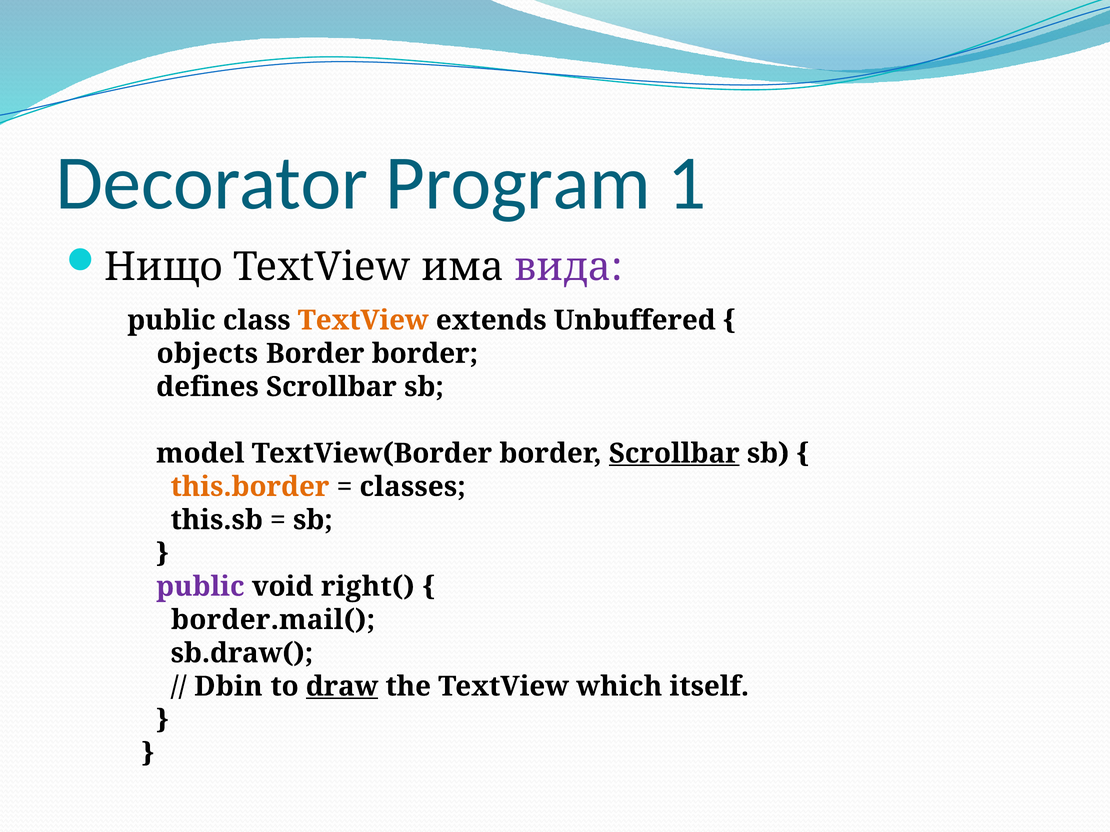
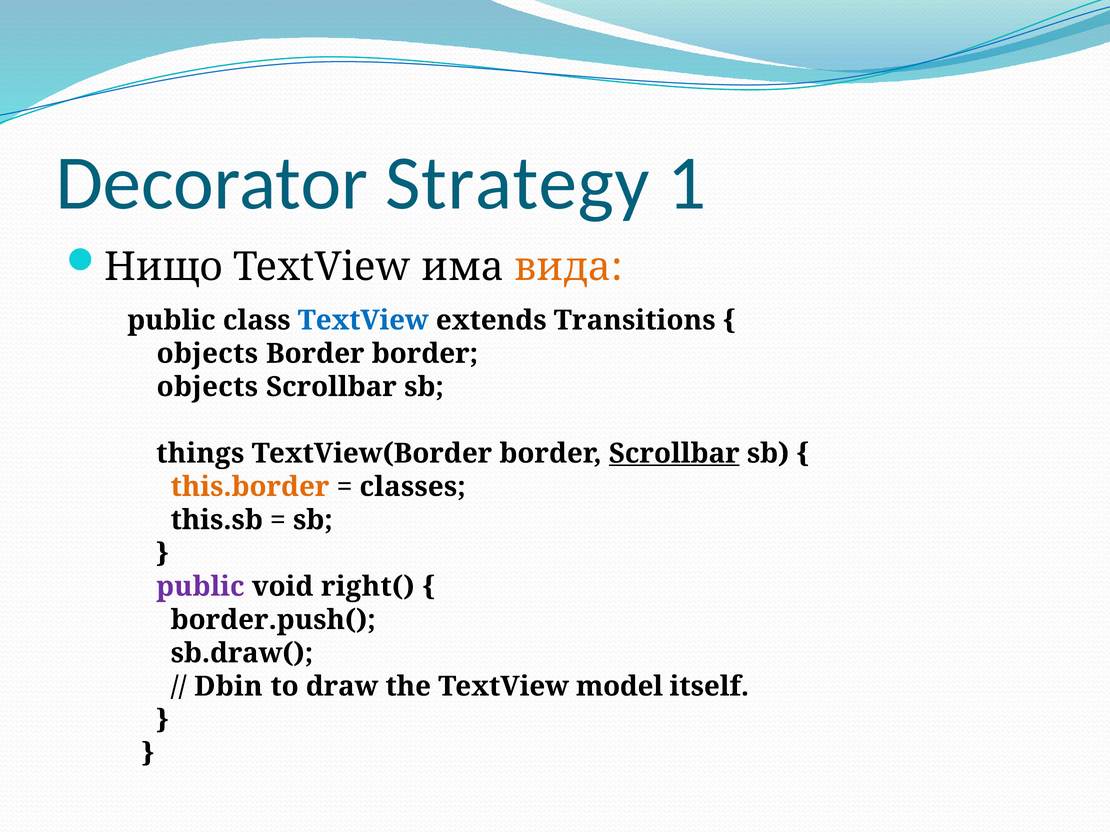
Program: Program -> Strategy
вида colour: purple -> orange
TextView at (363, 321) colour: orange -> blue
Unbuffered: Unbuffered -> Transitions
defines at (207, 387): defines -> objects
model: model -> things
border.mail(: border.mail( -> border.push(
draw underline: present -> none
which: which -> model
